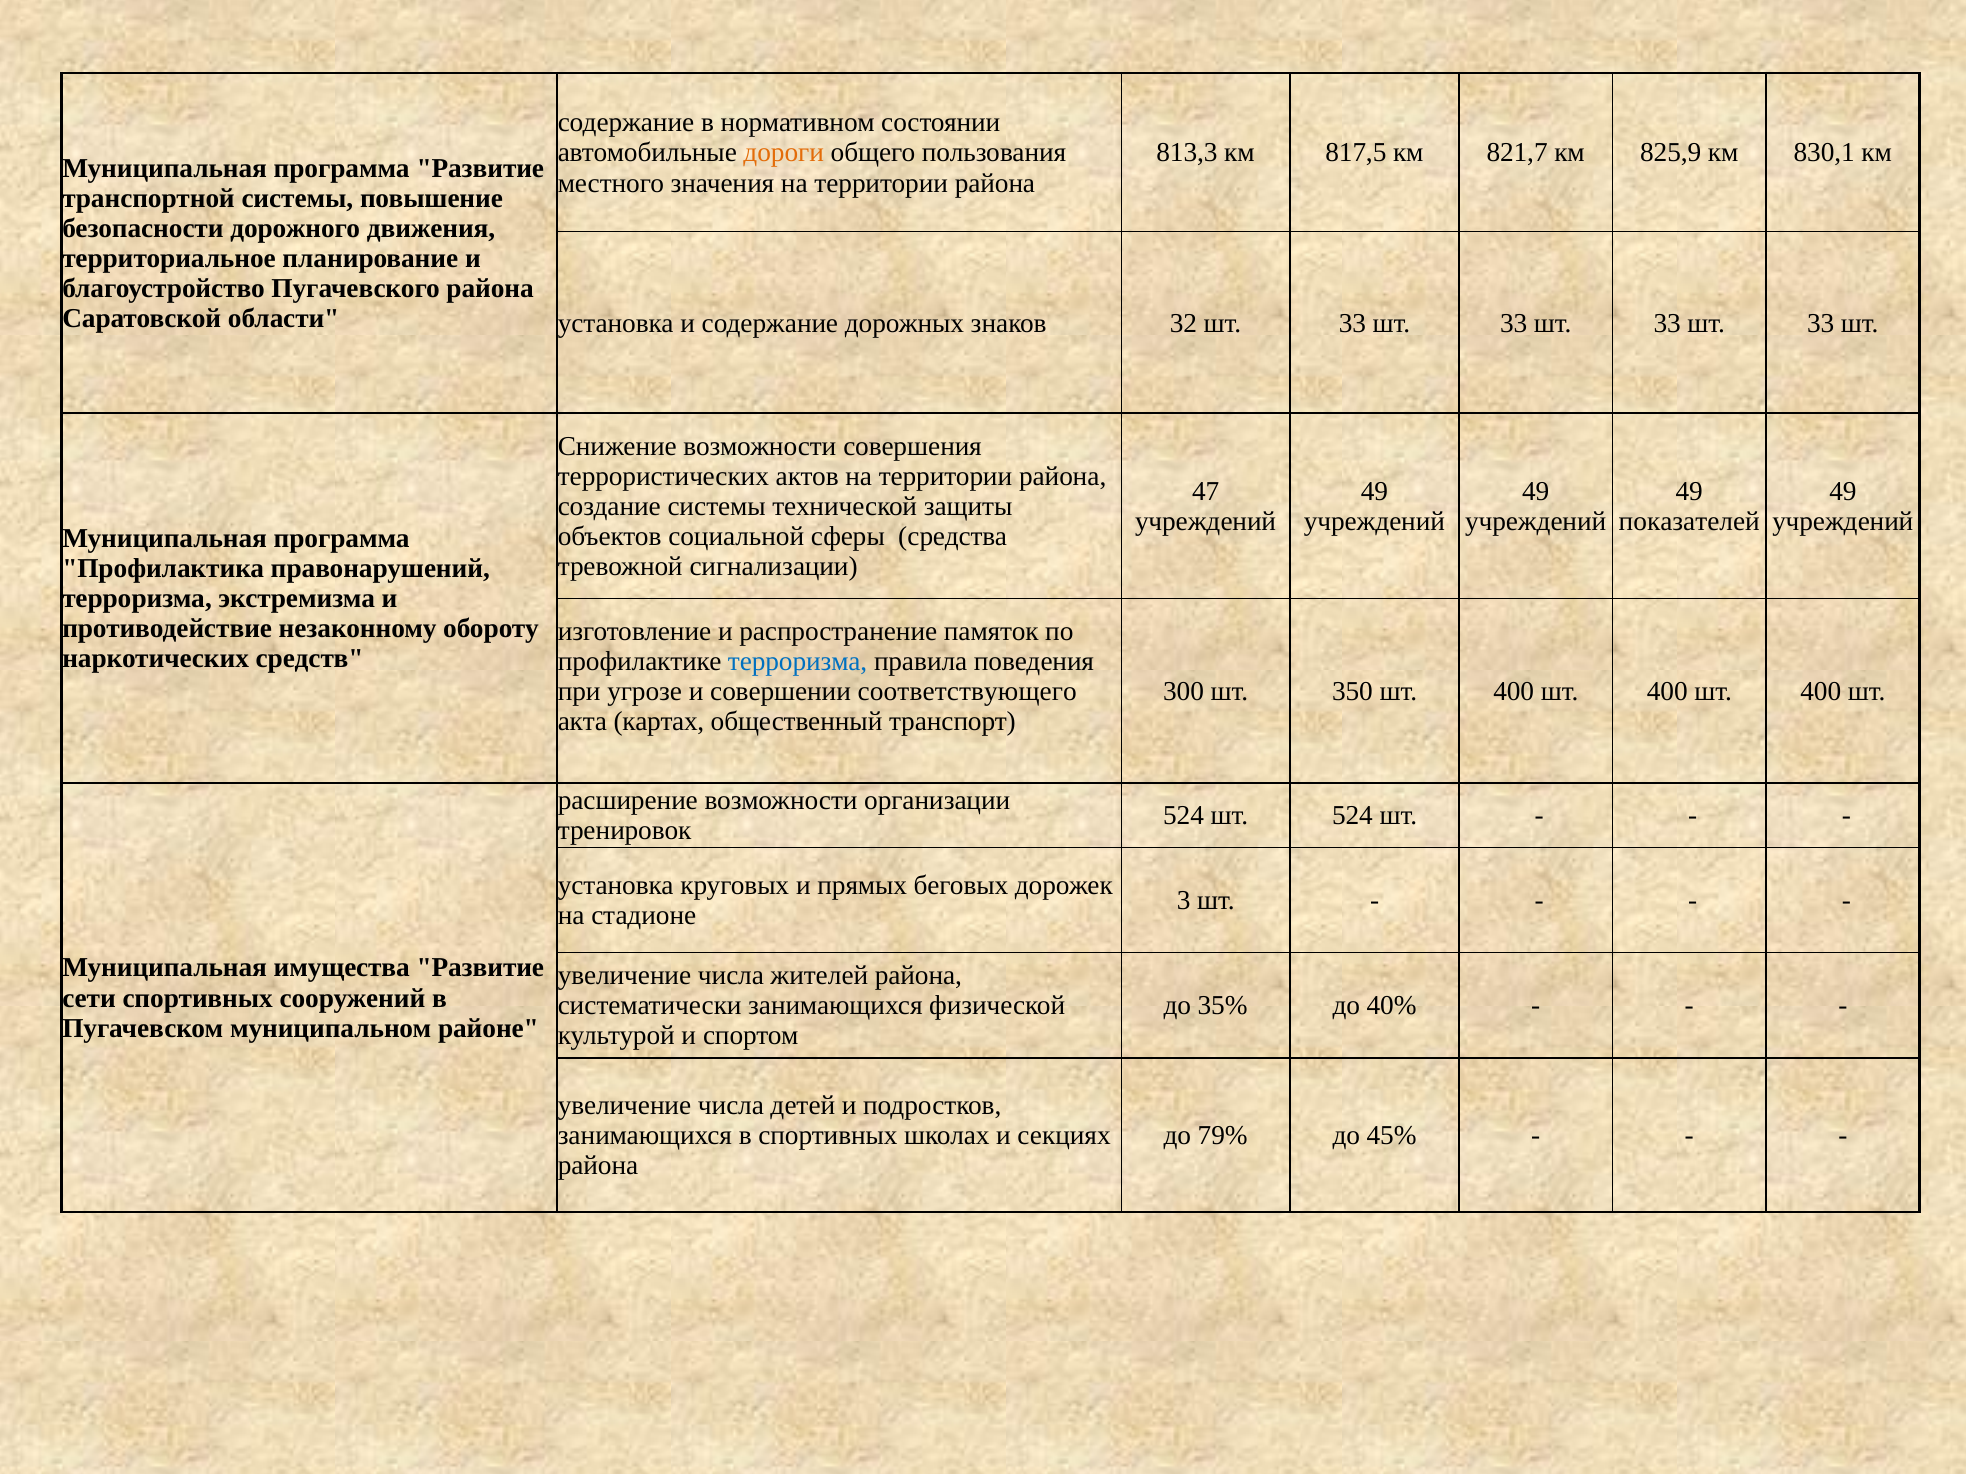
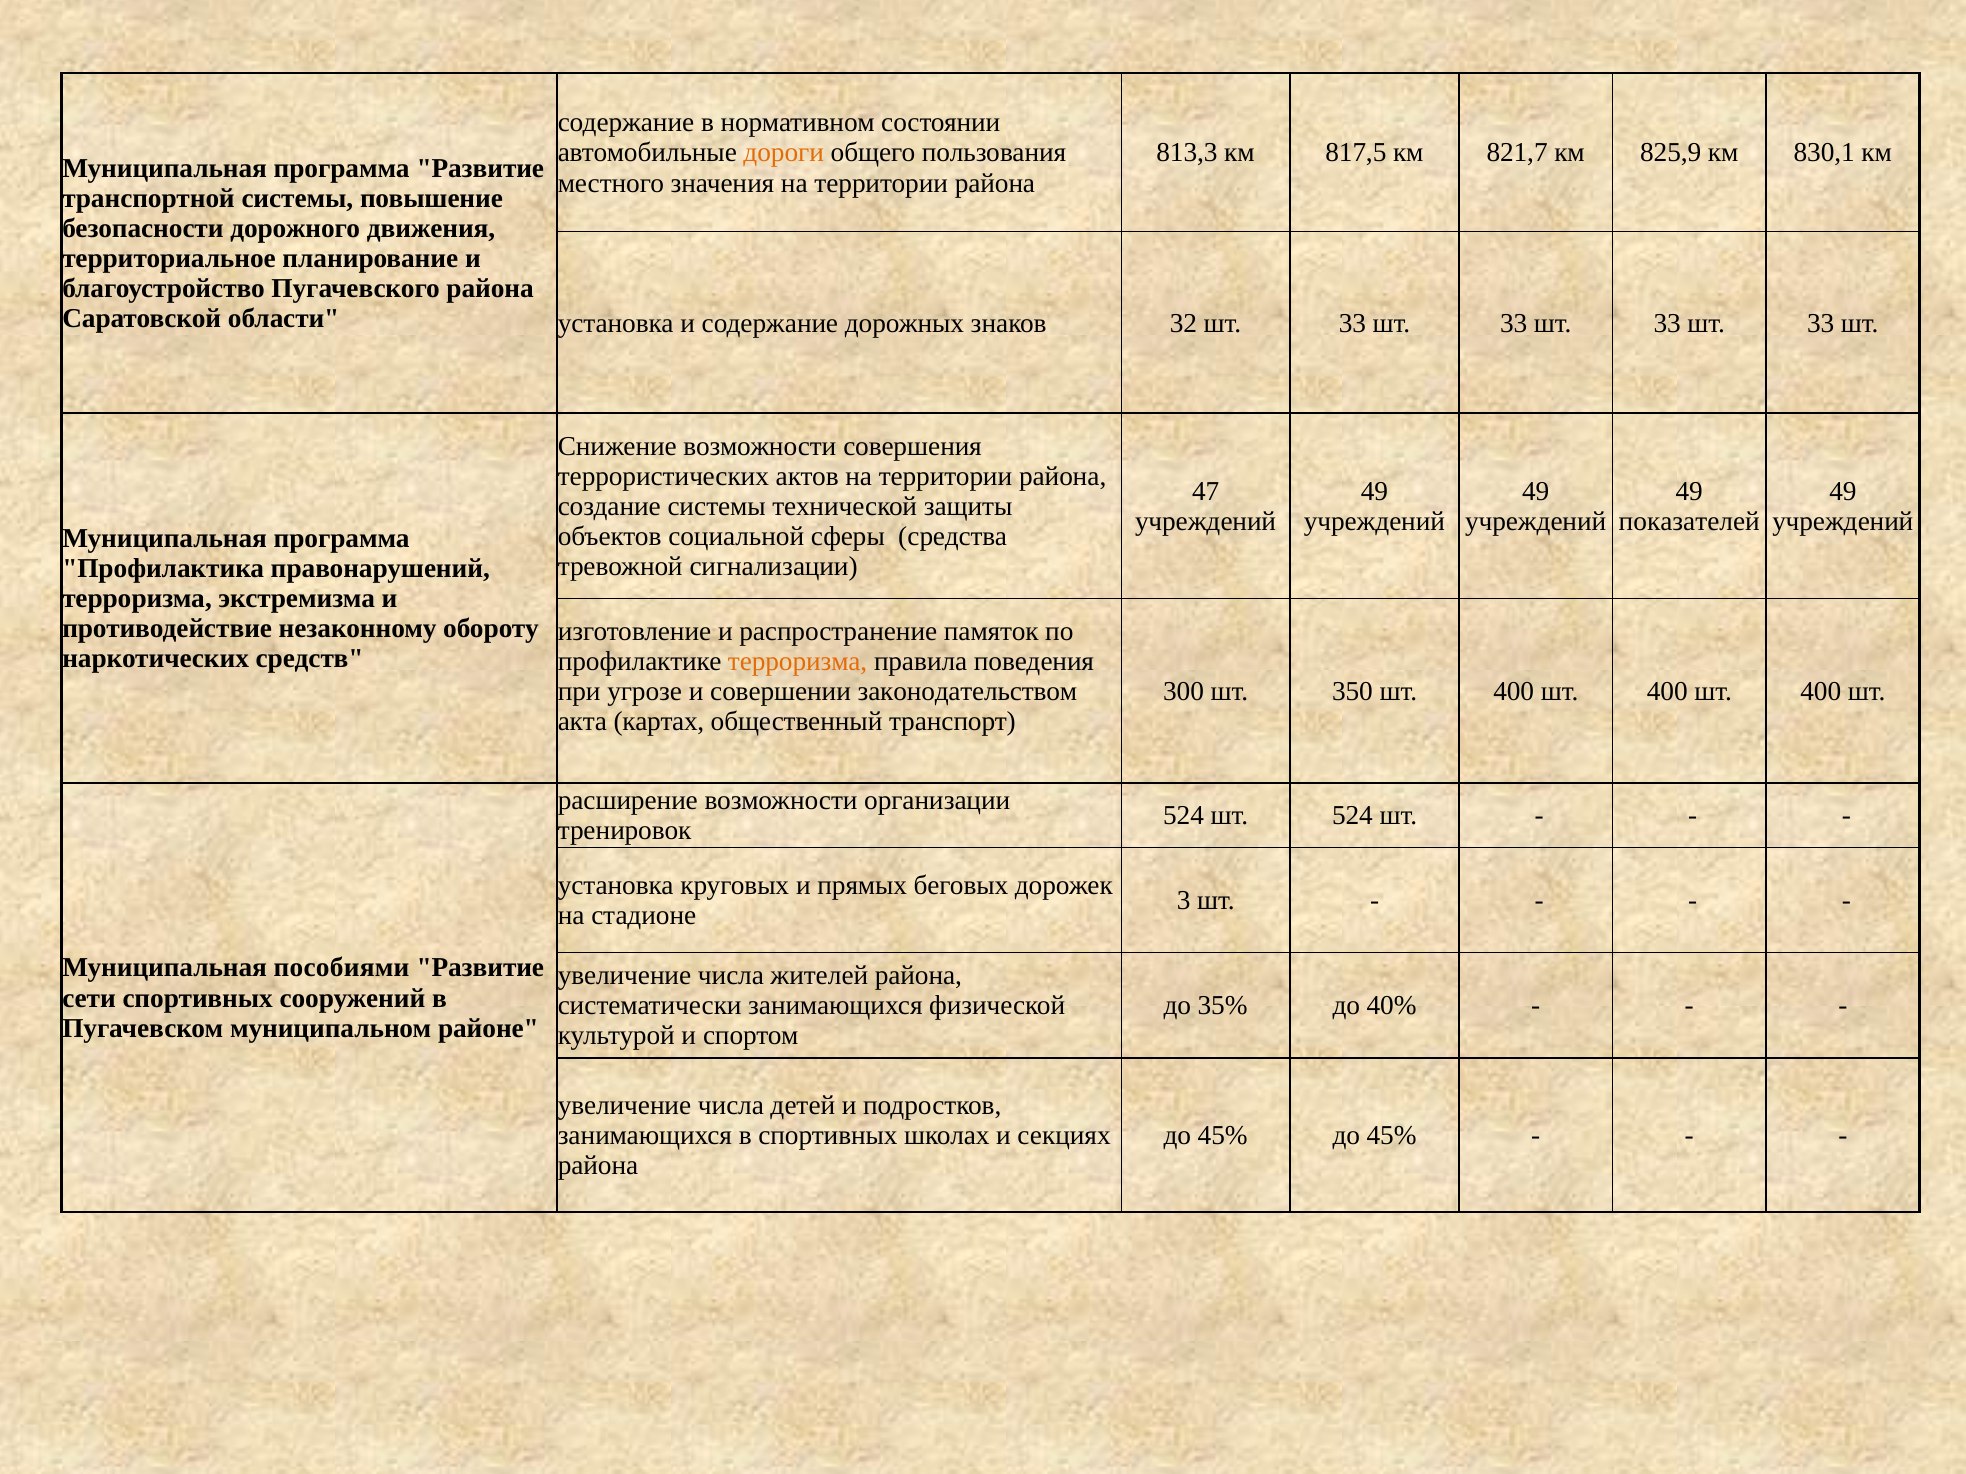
терроризма at (798, 661) colour: blue -> orange
соответствующего: соответствующего -> законодательством
имущества: имущества -> пособиями
79% at (1223, 1136): 79% -> 45%
